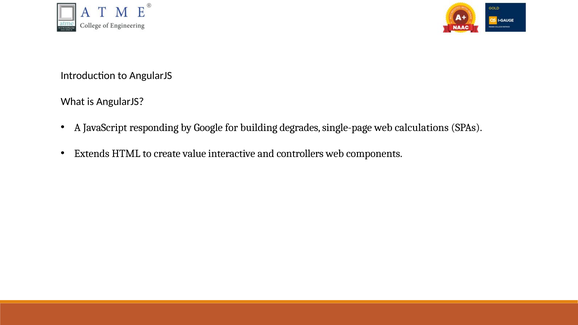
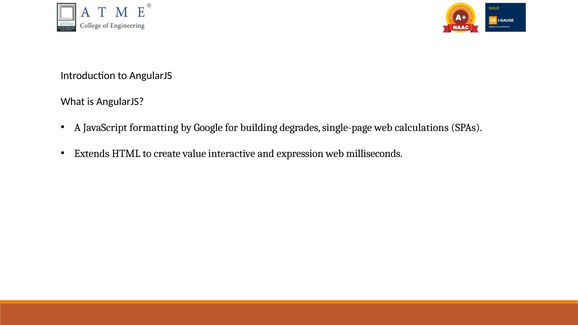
responding: responding -> formatting
controllers: controllers -> expression
components: components -> milliseconds
